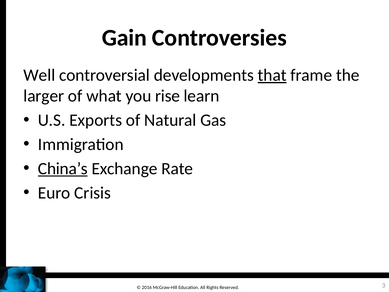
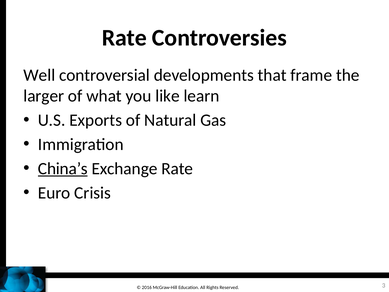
Gain at (124, 38): Gain -> Rate
that underline: present -> none
rise: rise -> like
